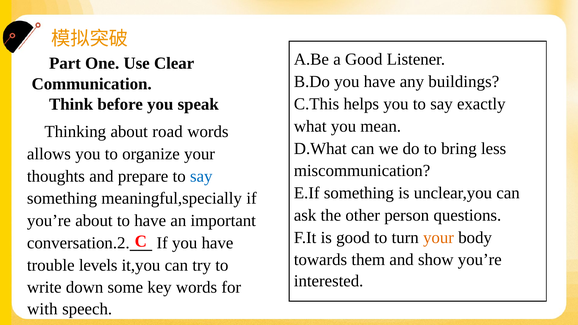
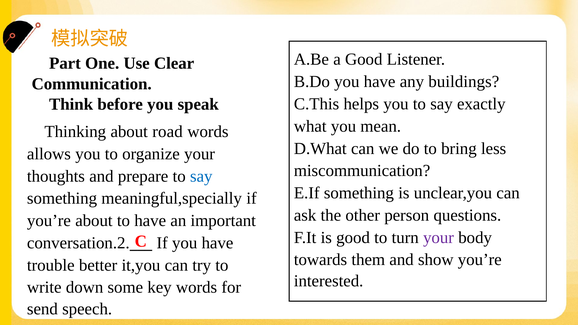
your at (439, 238) colour: orange -> purple
levels: levels -> better
with: with -> send
